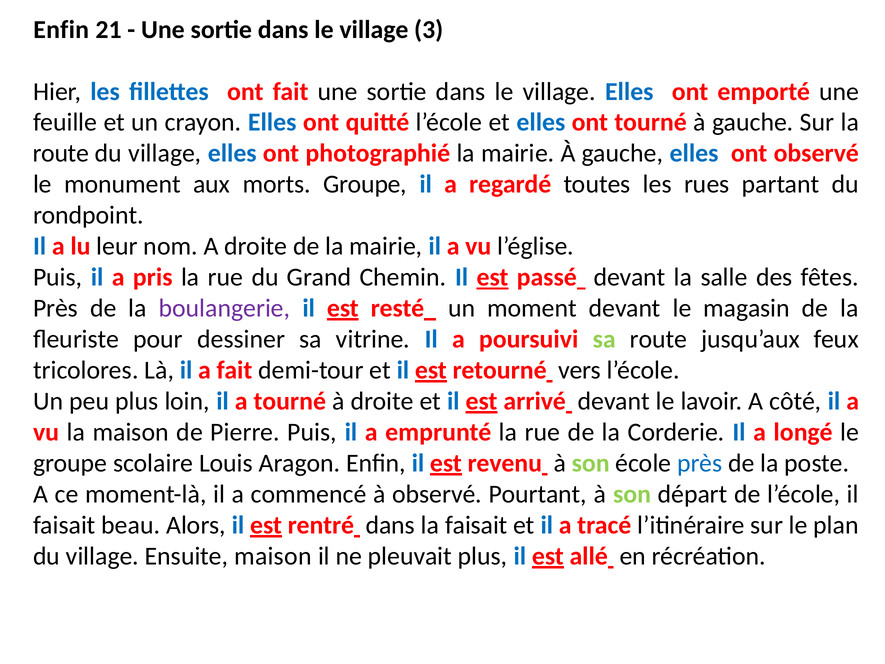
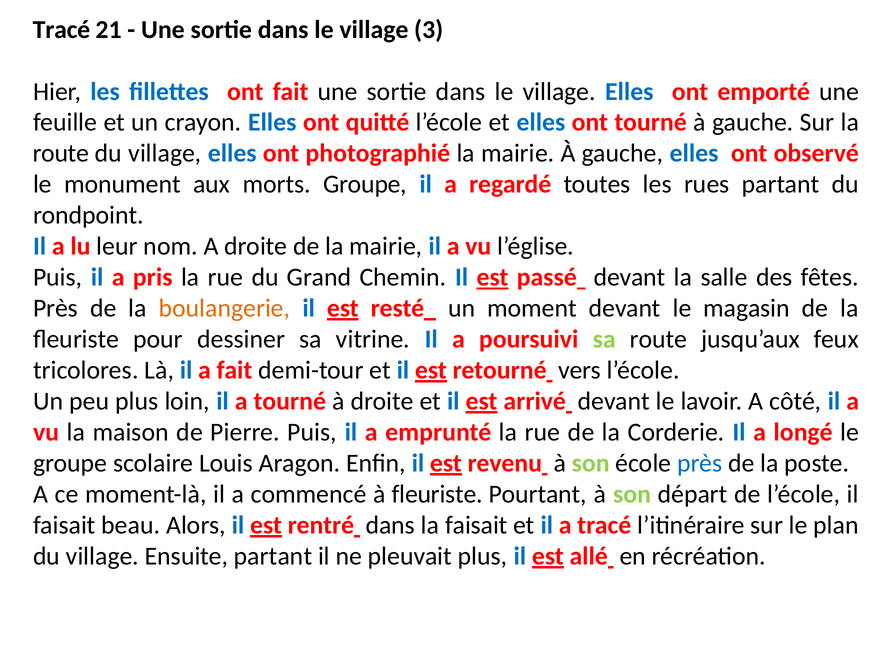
Enfin at (61, 29): Enfin -> Tracé
boulangerie colour: purple -> orange
à observé: observé -> fleuriste
Ensuite maison: maison -> partant
